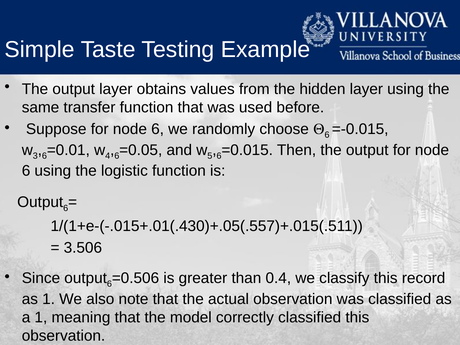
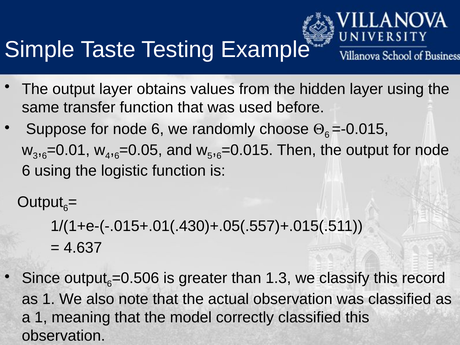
3.506: 3.506 -> 4.637
0.4: 0.4 -> 1.3
